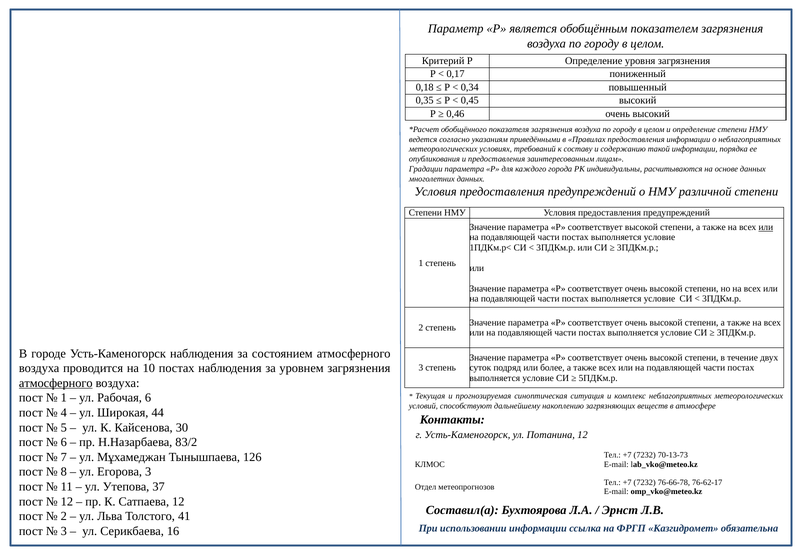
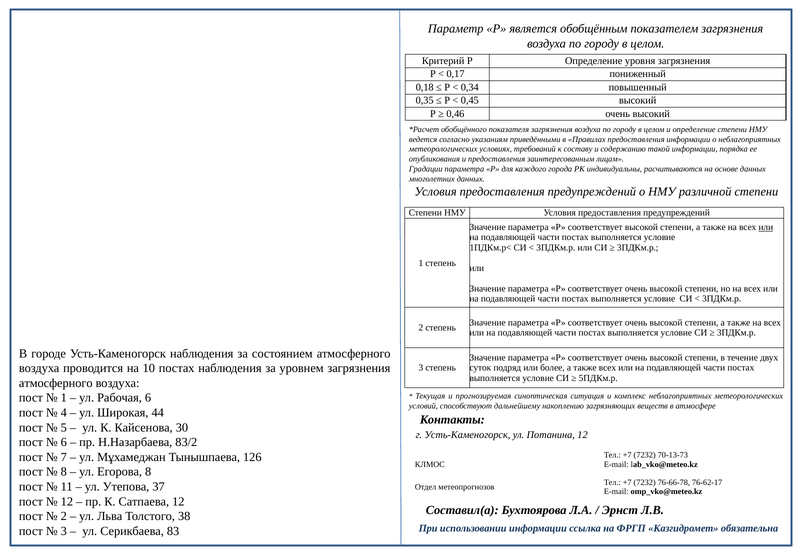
атмосферного at (56, 383) underline: present -> none
Егорова 3: 3 -> 8
41: 41 -> 38
16: 16 -> 83
